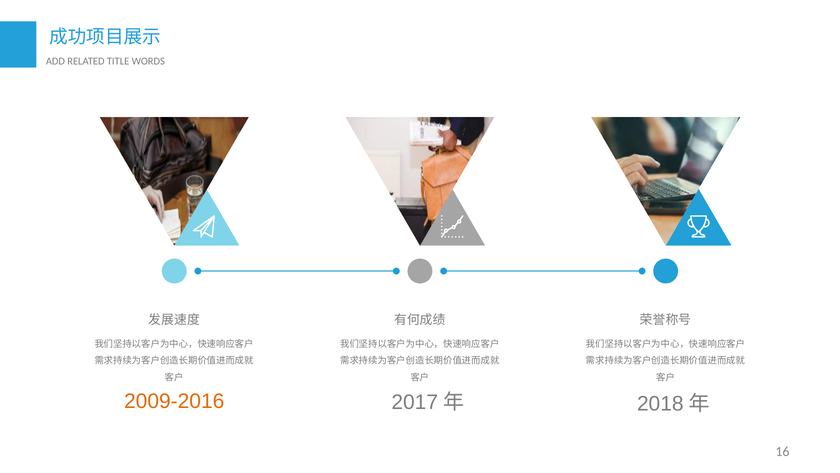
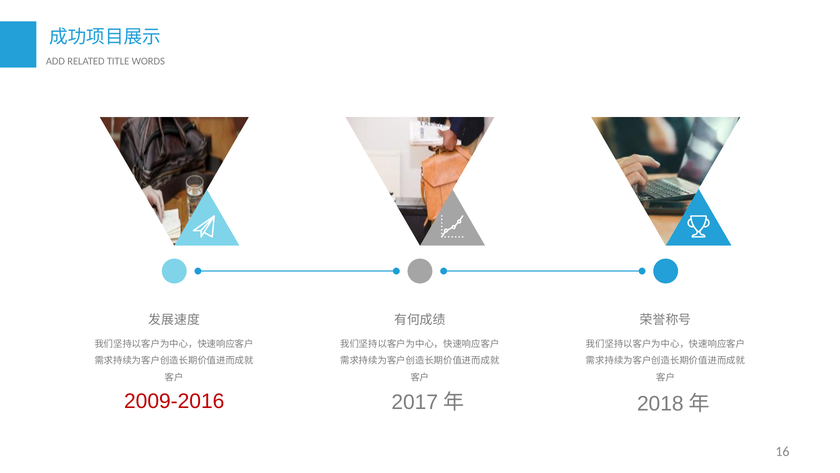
2009-2016 colour: orange -> red
